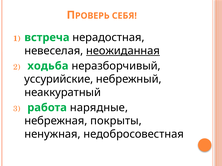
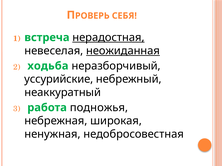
нерадостная underline: none -> present
нарядные: нарядные -> подножья
покрыты: покрыты -> широкая
